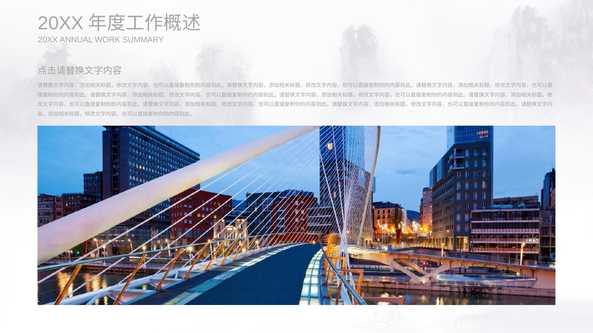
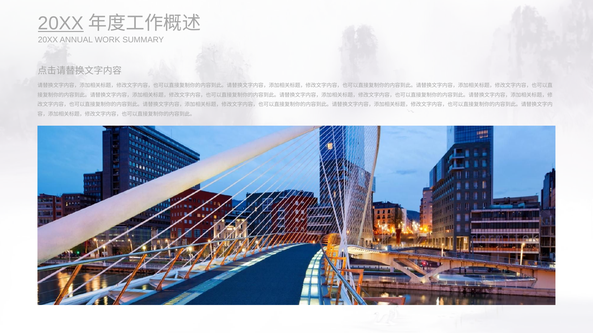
20XX at (61, 23) underline: none -> present
